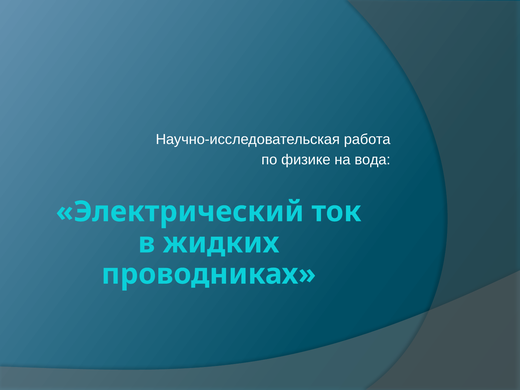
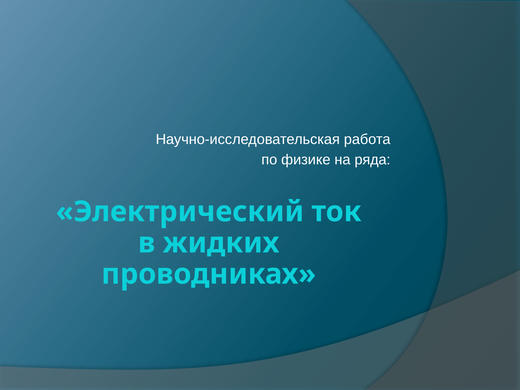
вода: вода -> ряда
